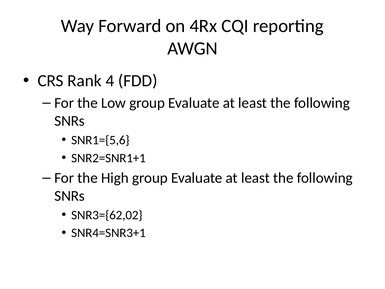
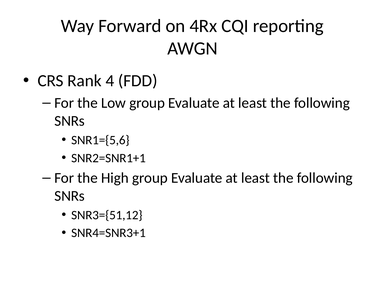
SNR3={62,02: SNR3={62,02 -> SNR3={51,12
